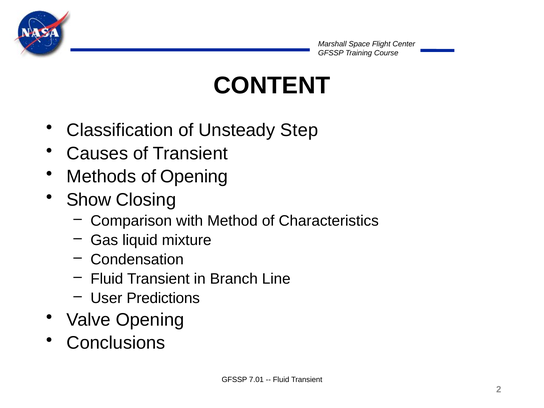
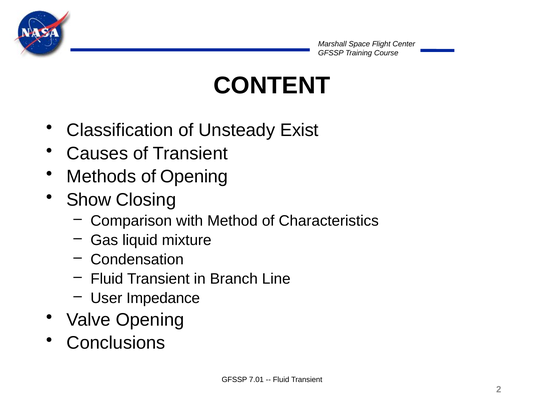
Step: Step -> Exist
Predictions: Predictions -> Impedance
